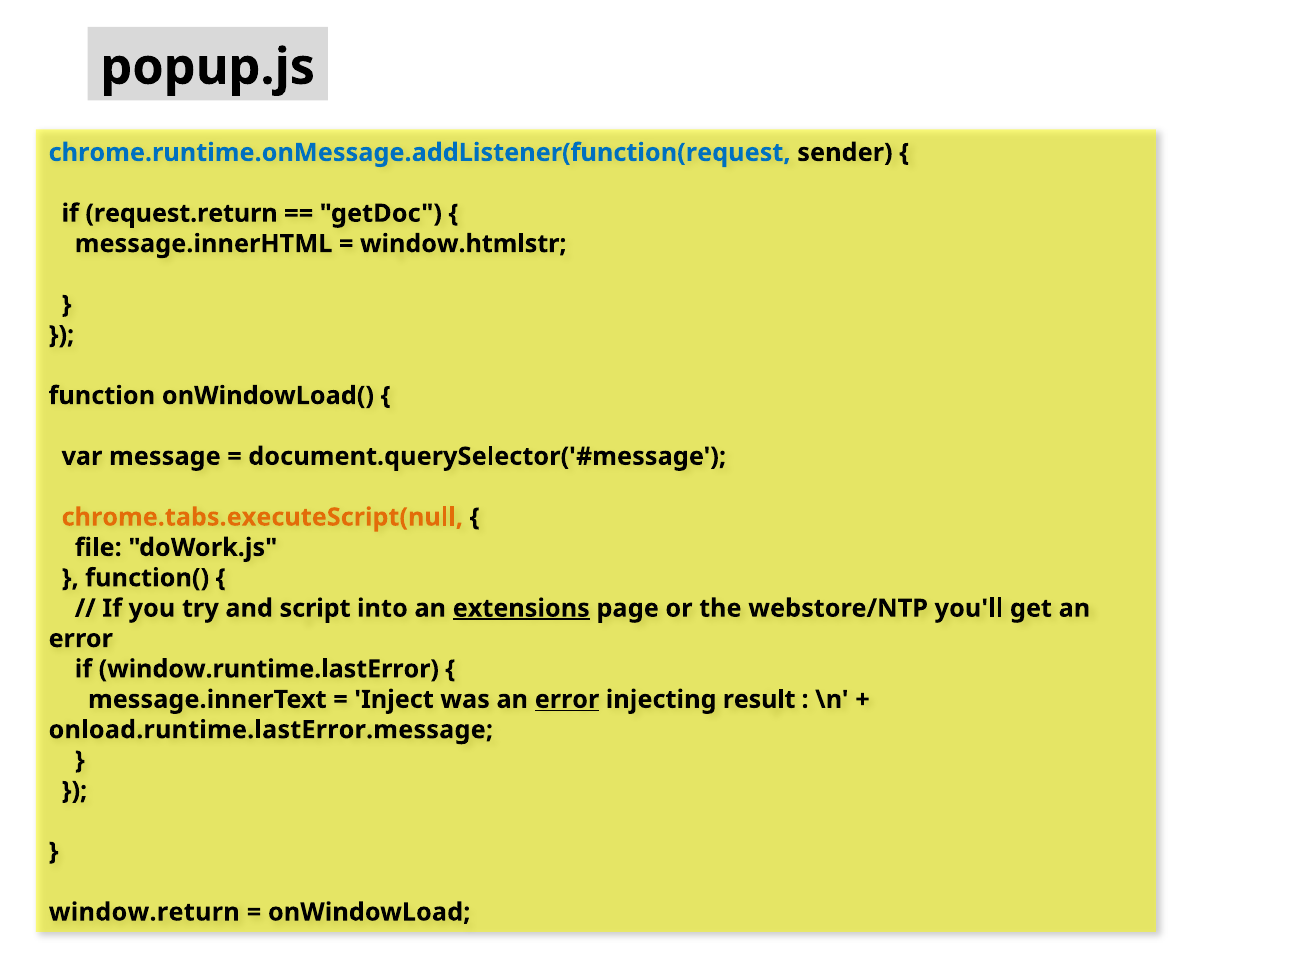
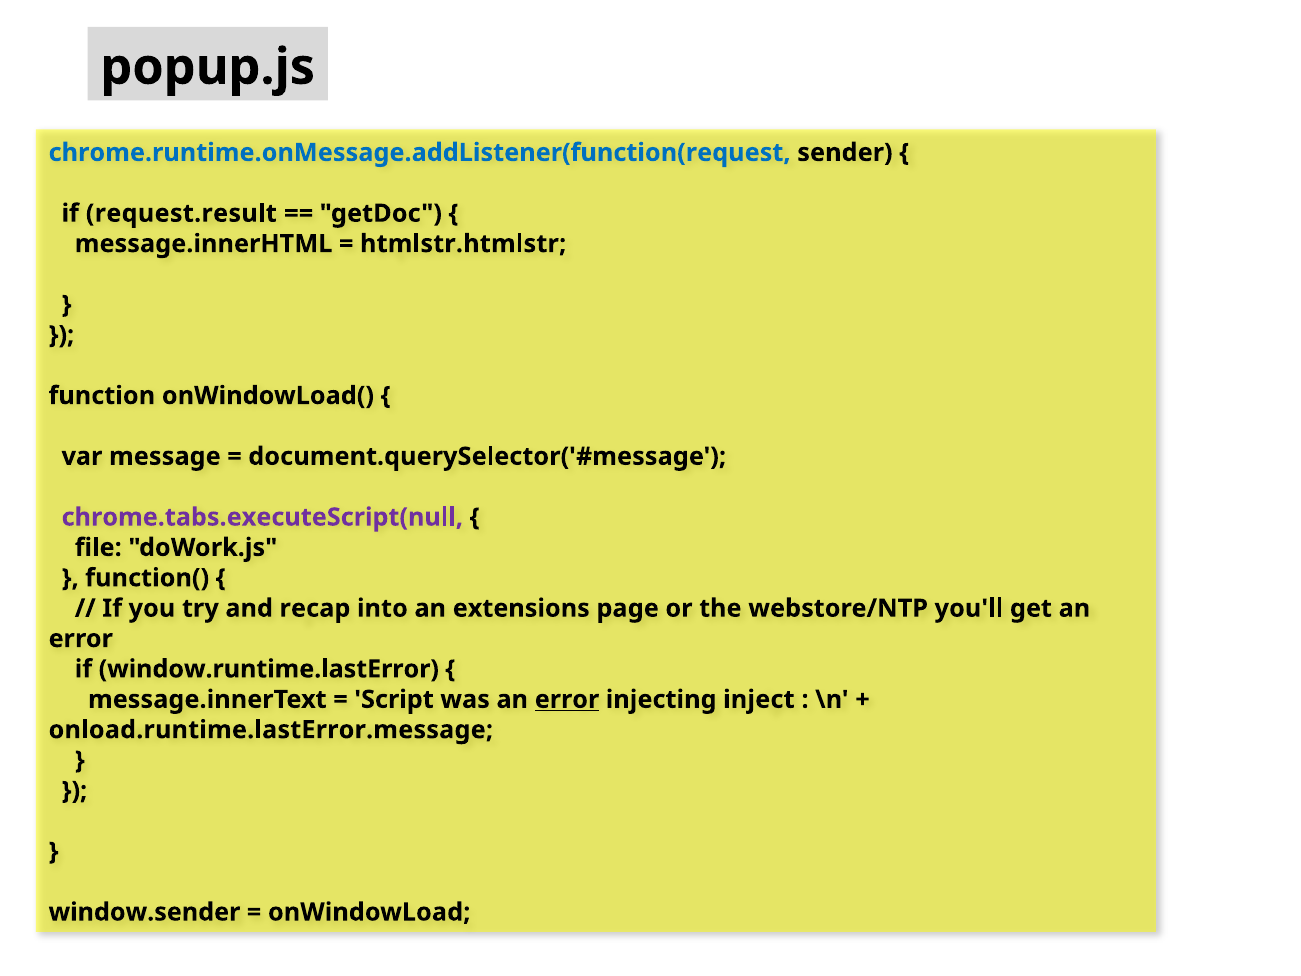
request.return: request.return -> request.result
window.htmlstr: window.htmlstr -> htmlstr.htmlstr
chrome.tabs.executeScript(null colour: orange -> purple
script: script -> recap
extensions underline: present -> none
Inject: Inject -> Script
result: result -> inject
window.return: window.return -> window.sender
